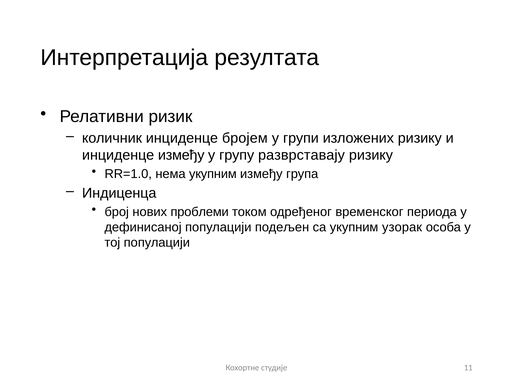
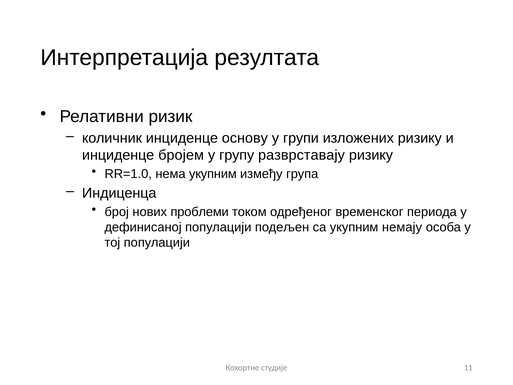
бројем: бројем -> основу
инциденце између: између -> бројем
узорак: узорак -> немају
